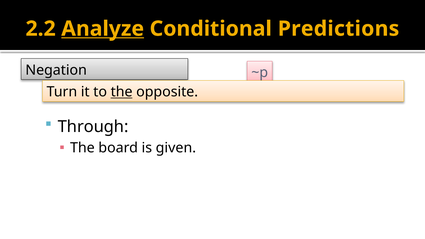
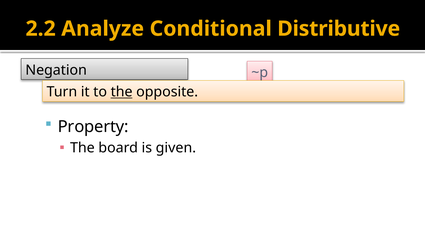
Analyze underline: present -> none
Predictions: Predictions -> Distributive
Through: Through -> Property
